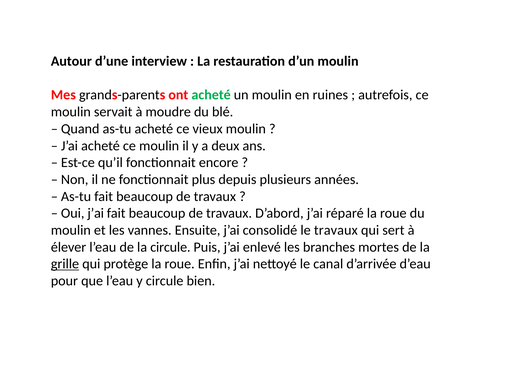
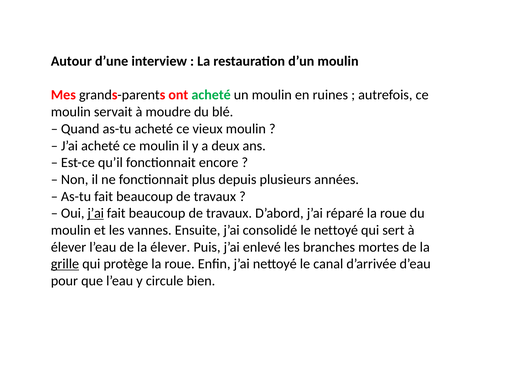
j’ai at (96, 213) underline: none -> present
le travaux: travaux -> nettoyé
la circule: circule -> élever
